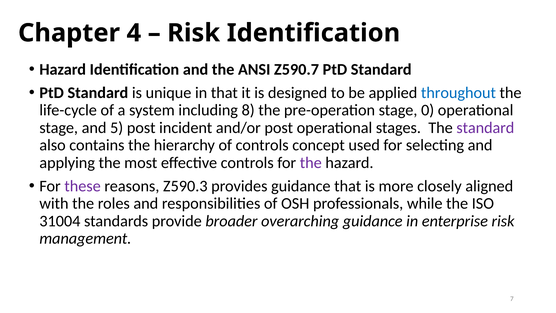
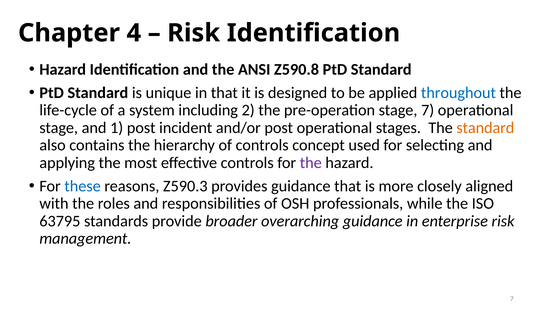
Z590.7: Z590.7 -> Z590.8
8: 8 -> 2
stage 0: 0 -> 7
5: 5 -> 1
standard at (485, 128) colour: purple -> orange
these colour: purple -> blue
31004: 31004 -> 63795
